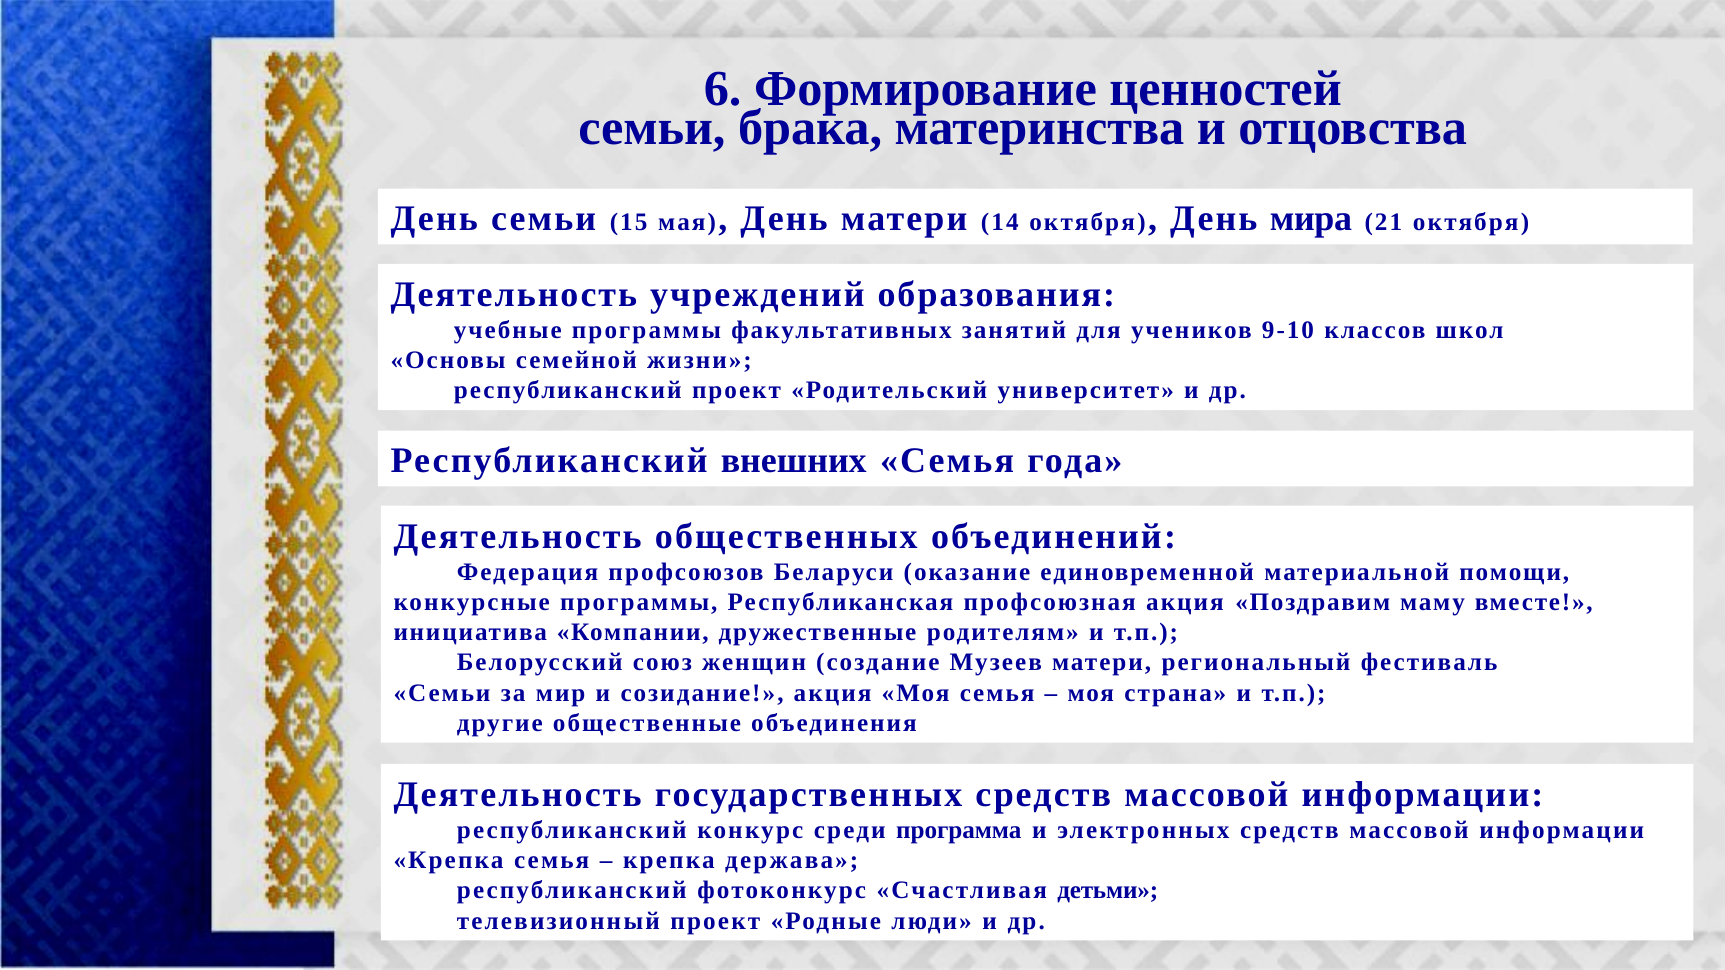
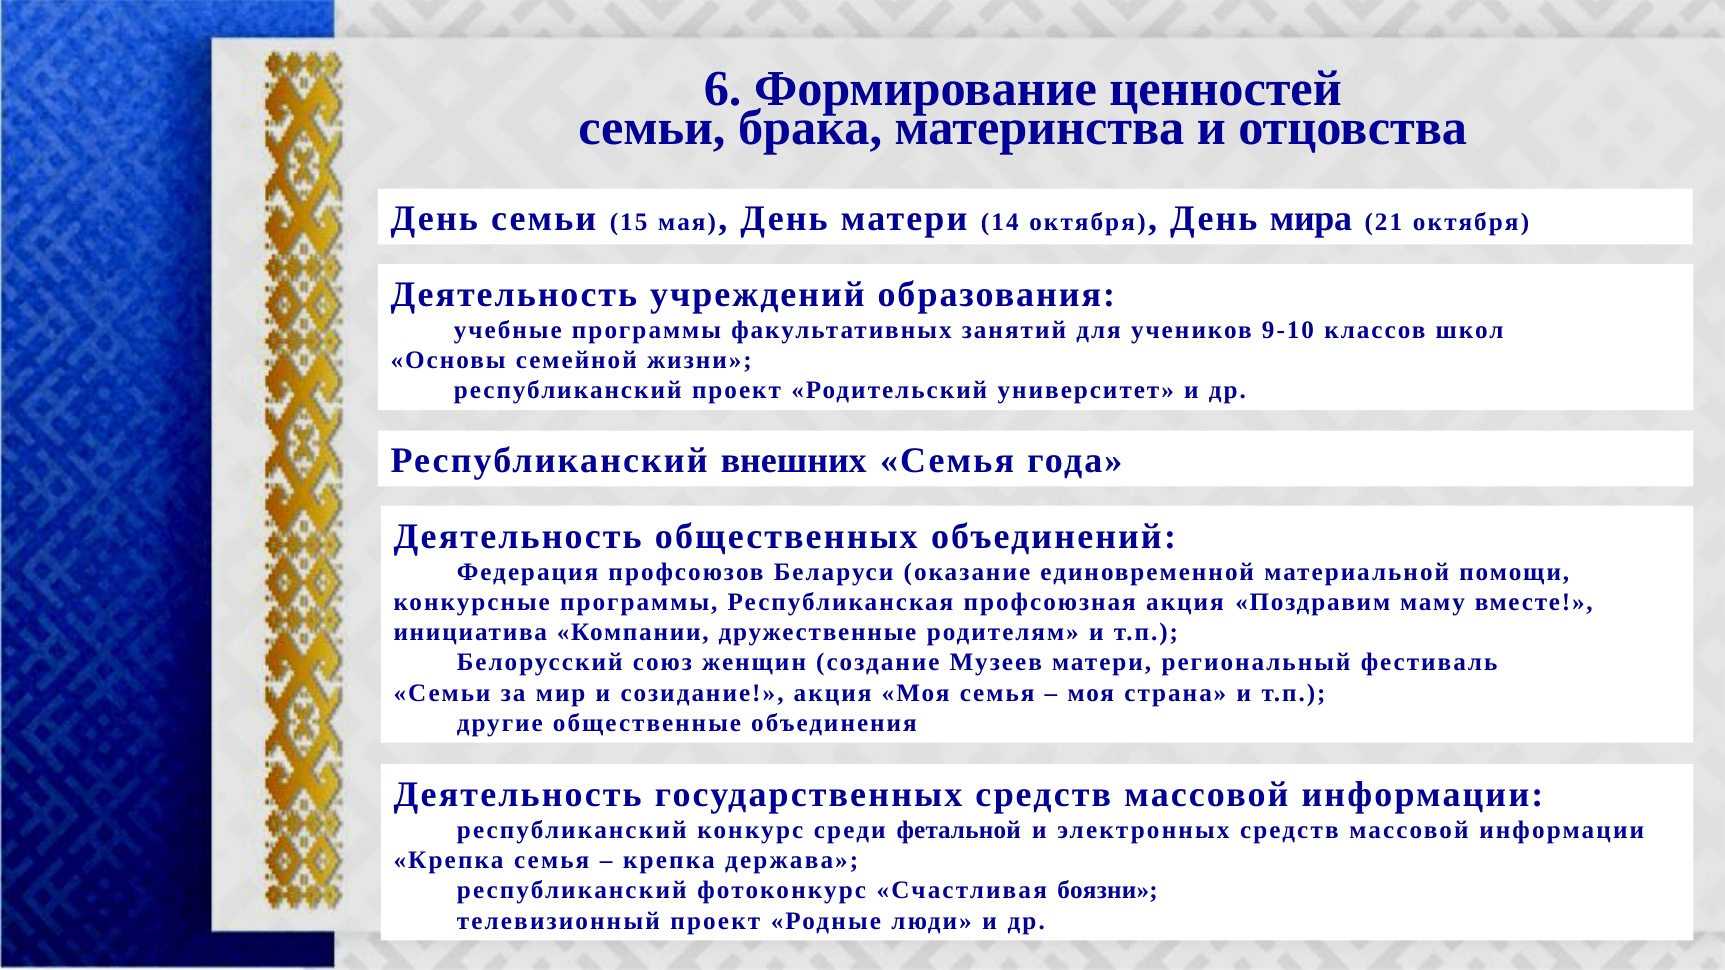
программа: программа -> фетальной
детьми: детьми -> боязни
